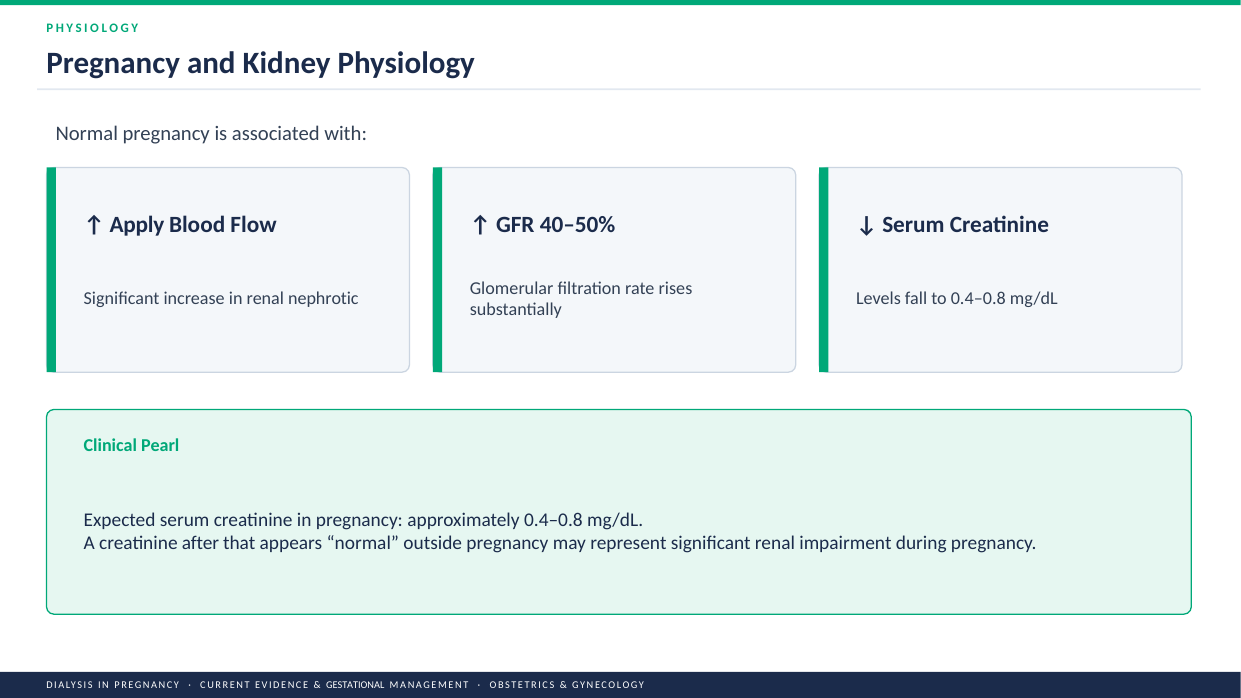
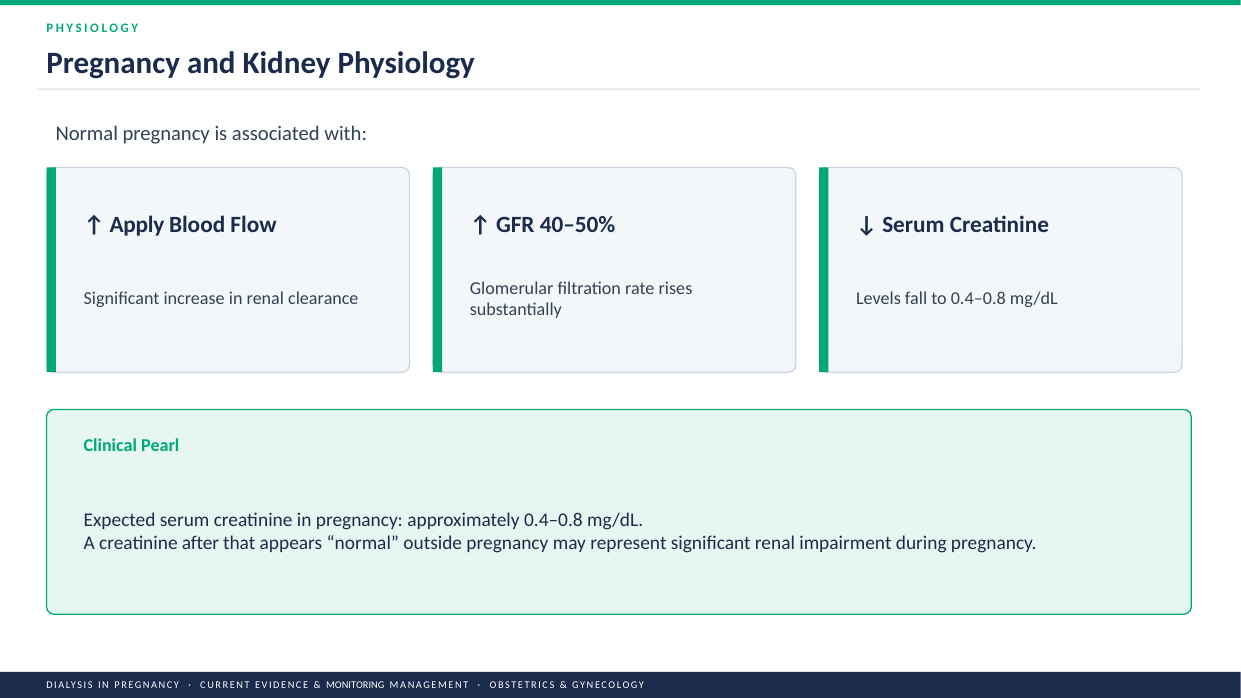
nephrotic: nephrotic -> clearance
GESTATIONAL: GESTATIONAL -> MONITORING
